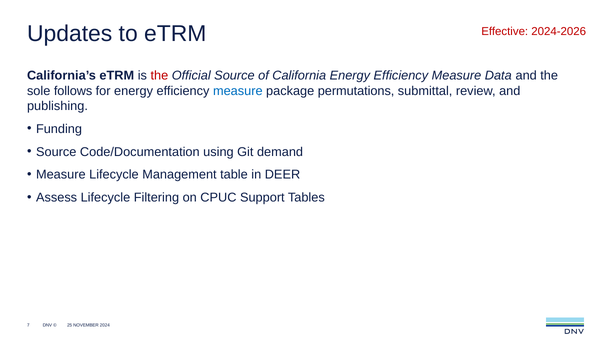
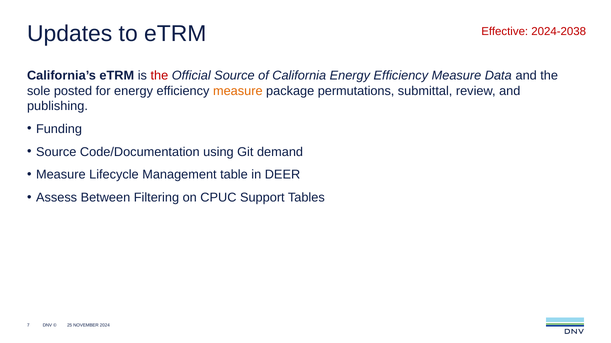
2024-2026: 2024-2026 -> 2024-2038
follows: follows -> posted
measure at (238, 91) colour: blue -> orange
Assess Lifecycle: Lifecycle -> Between
